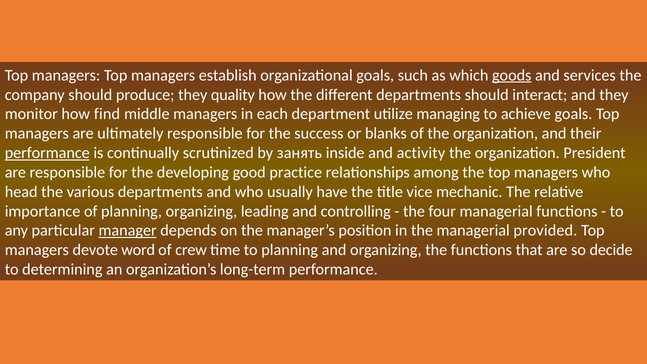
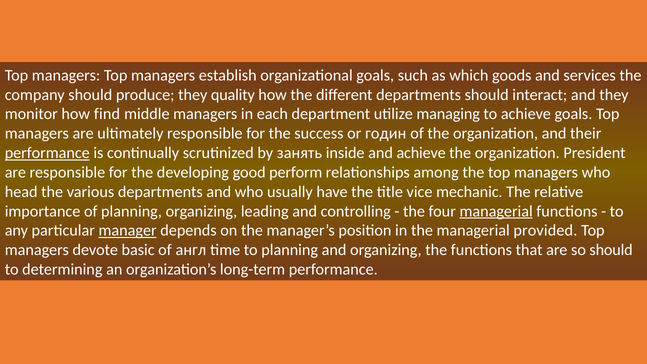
goods underline: present -> none
blanks: blanks -> годин
and activity: activity -> achieve
practice: practice -> perform
managerial at (496, 211) underline: none -> present
word: word -> basic
crew: crew -> англ
so decide: decide -> should
